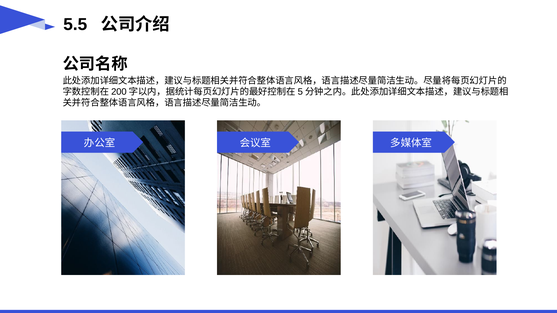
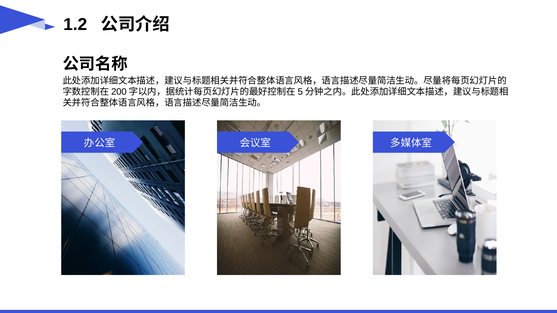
5.5: 5.5 -> 1.2
